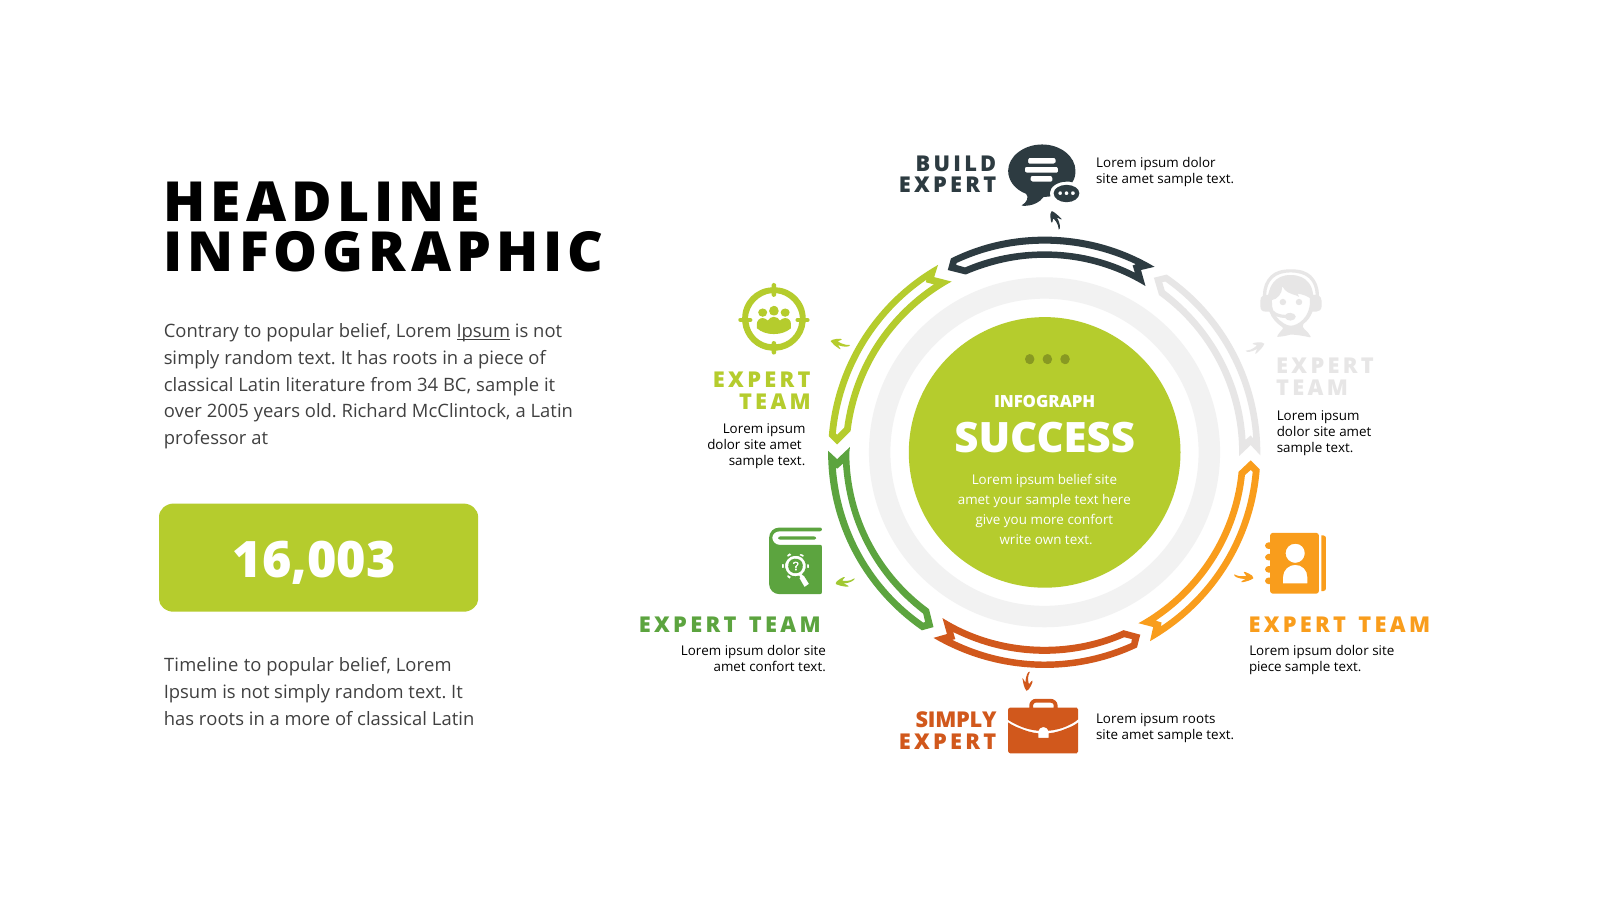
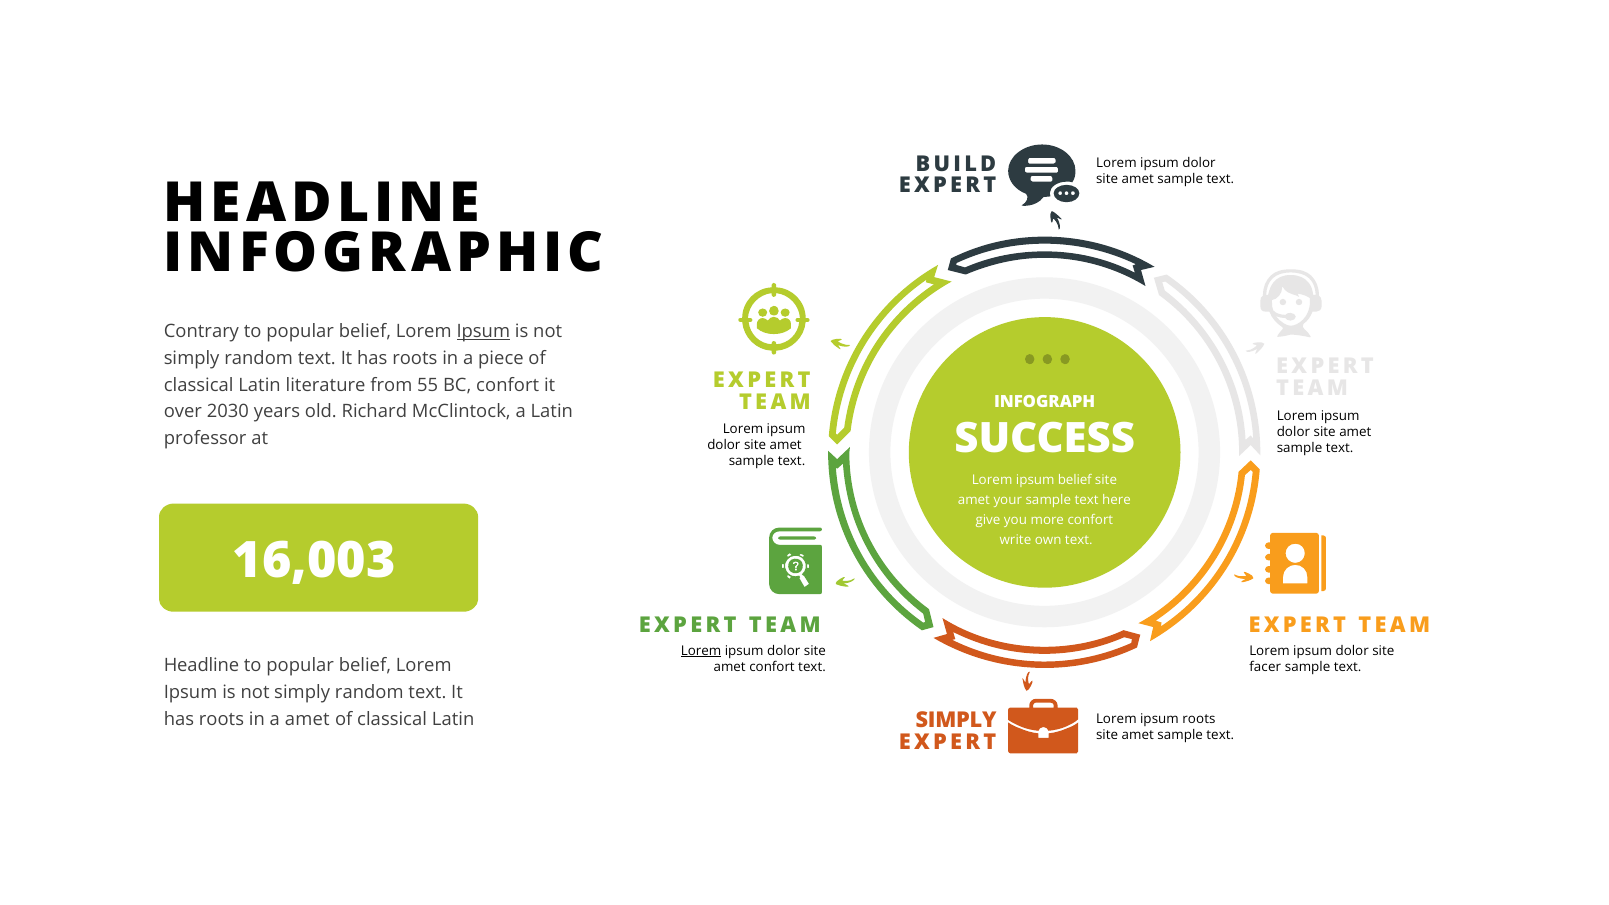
34: 34 -> 55
BC sample: sample -> confort
2005: 2005 -> 2030
Lorem at (701, 651) underline: none -> present
Timeline at (201, 666): Timeline -> Headline
piece at (1265, 667): piece -> facer
a more: more -> amet
